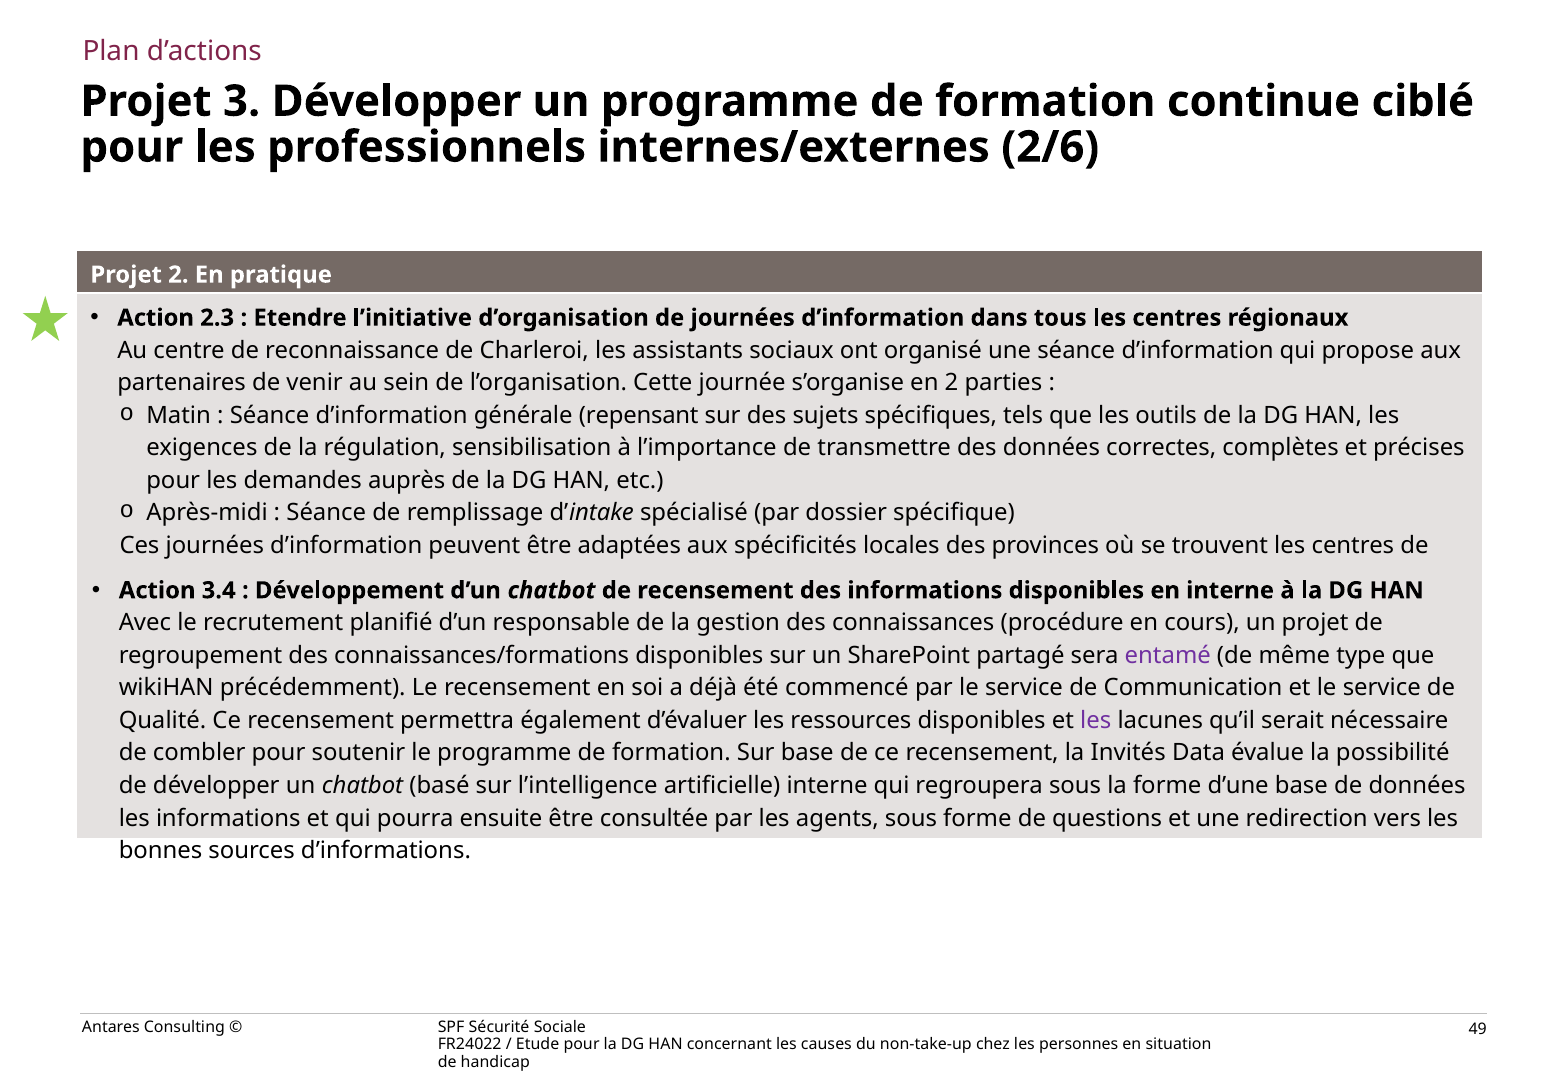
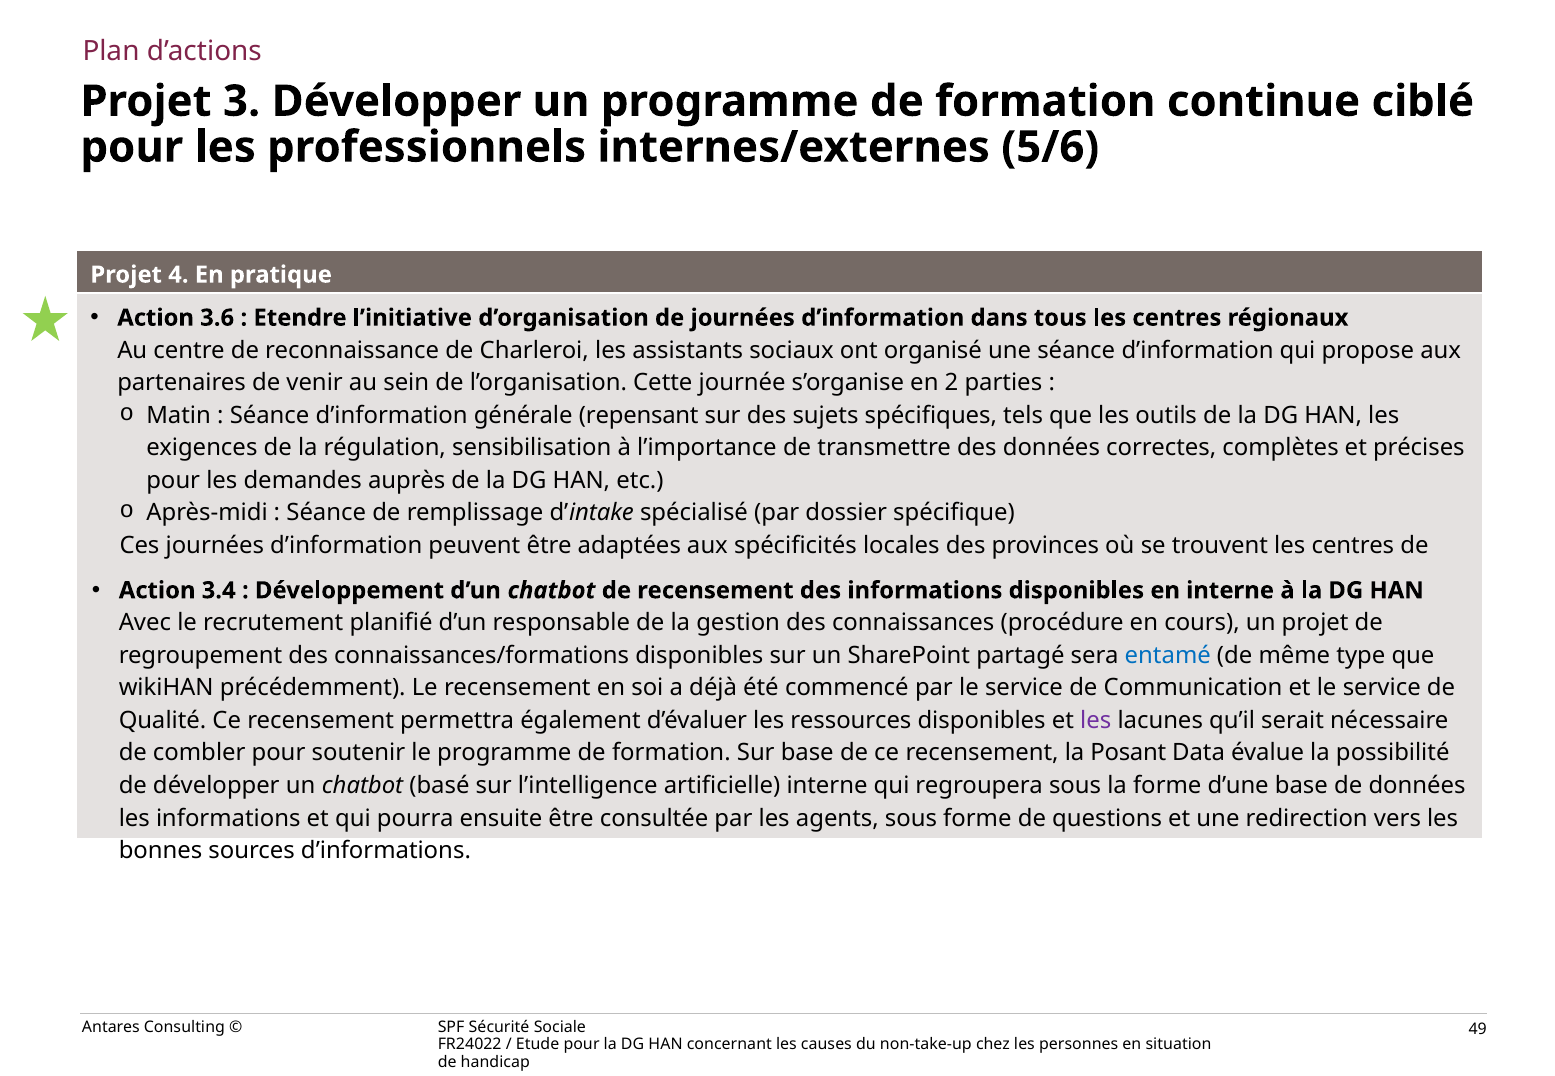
2/6: 2/6 -> 5/6
Projet 2: 2 -> 4
2.3: 2.3 -> 3.6
entamé colour: purple -> blue
la Invités: Invités -> Posant
